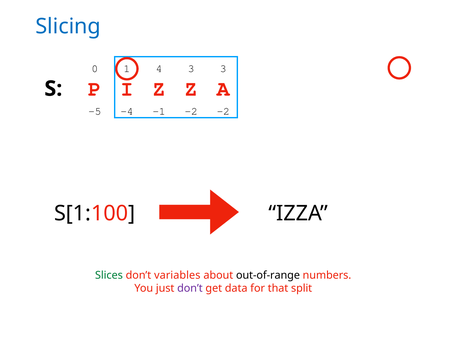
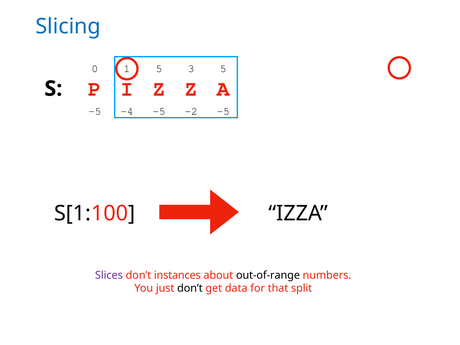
1 4: 4 -> 5
3 3: 3 -> 5
-4 -1: -1 -> -5
-2 -2: -2 -> -5
Slices colour: green -> purple
variables: variables -> instances
don’t at (190, 288) colour: purple -> black
